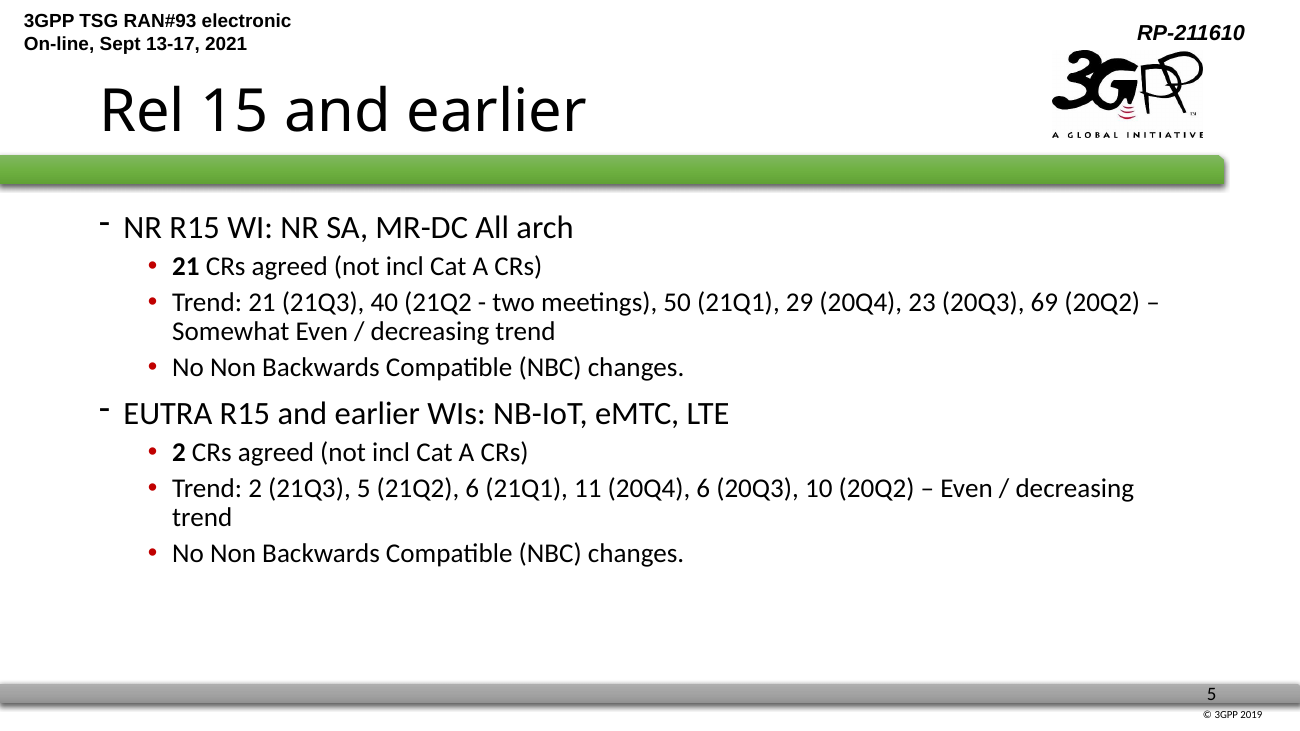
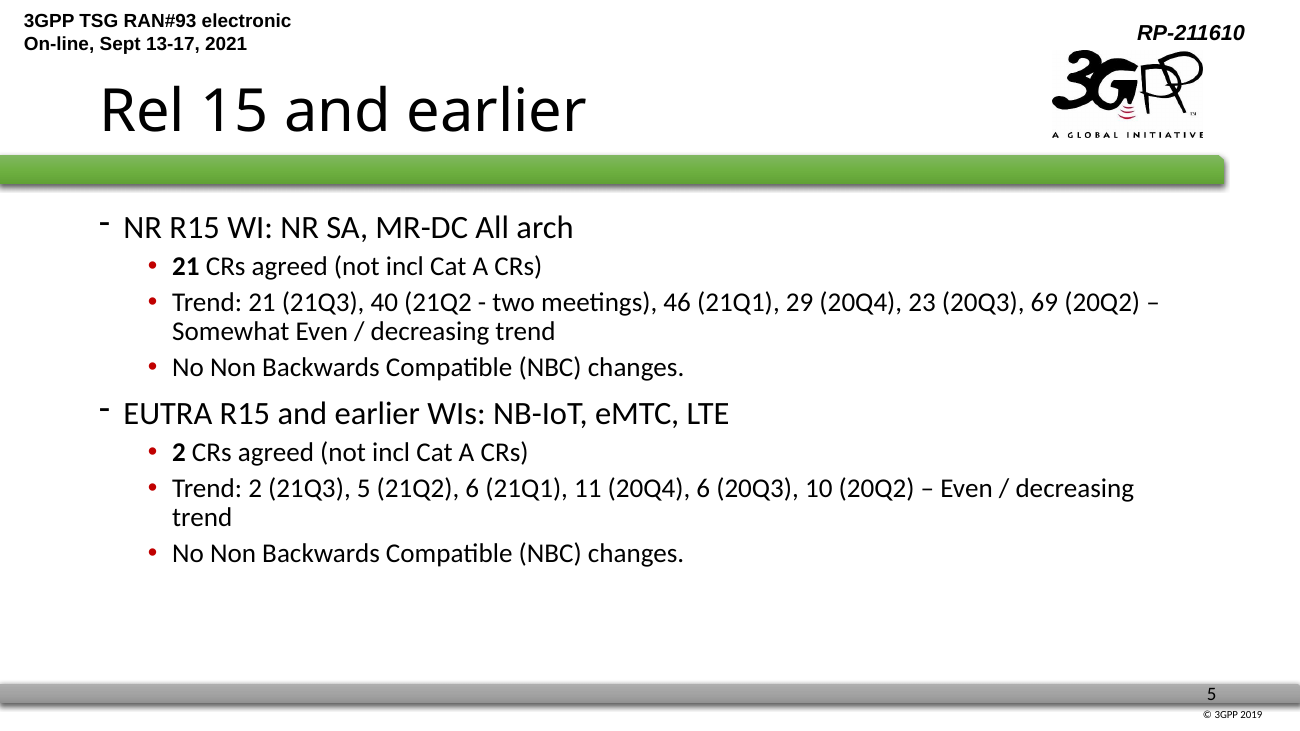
50: 50 -> 46
